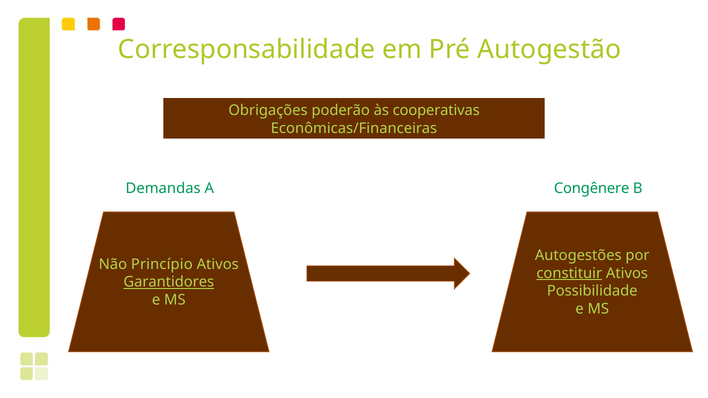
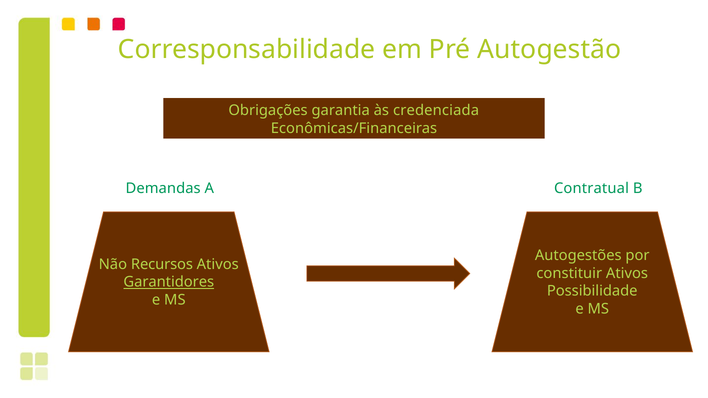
poderão: poderão -> garantia
cooperativas: cooperativas -> credenciada
Congênere: Congênere -> Contratual
Princípio: Princípio -> Recursos
constituir underline: present -> none
